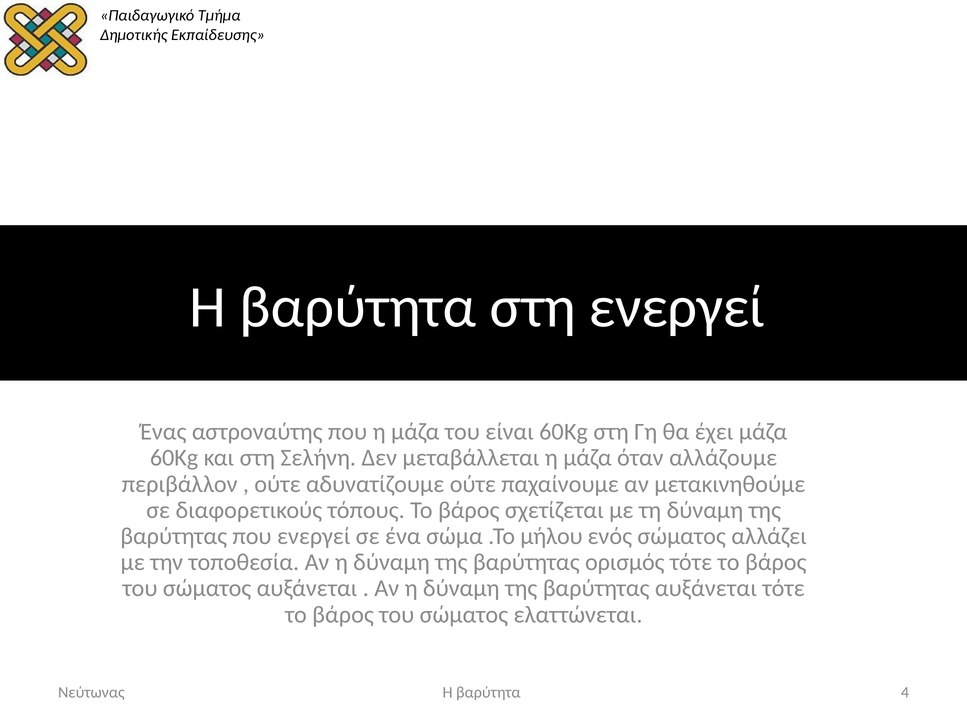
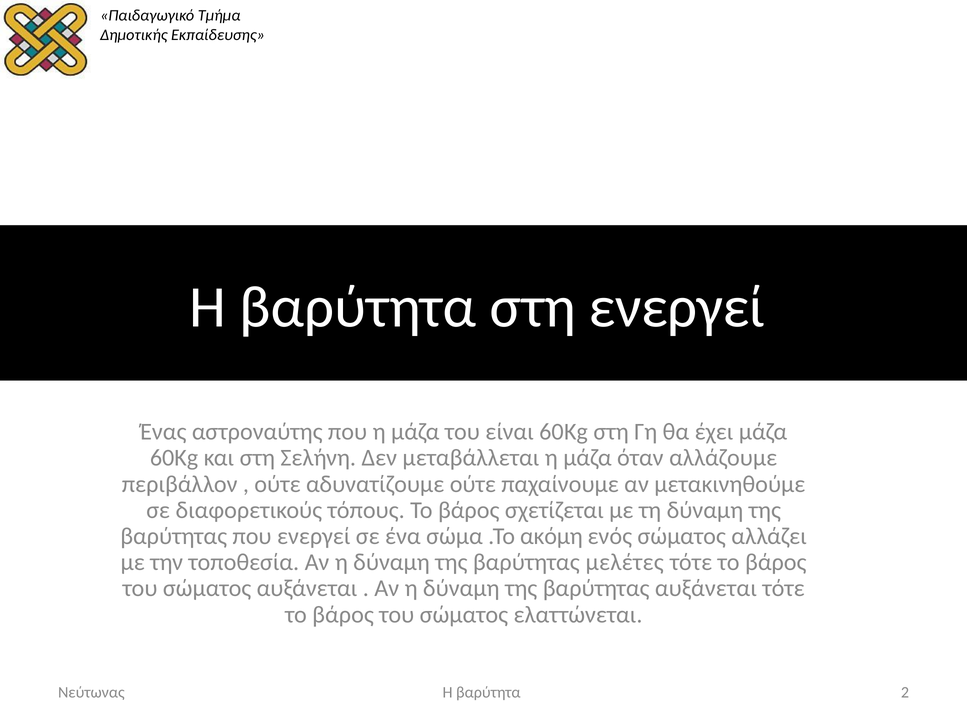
μήλου: μήλου -> ακόμη
ορισμός: ορισμός -> μελέτες
4: 4 -> 2
